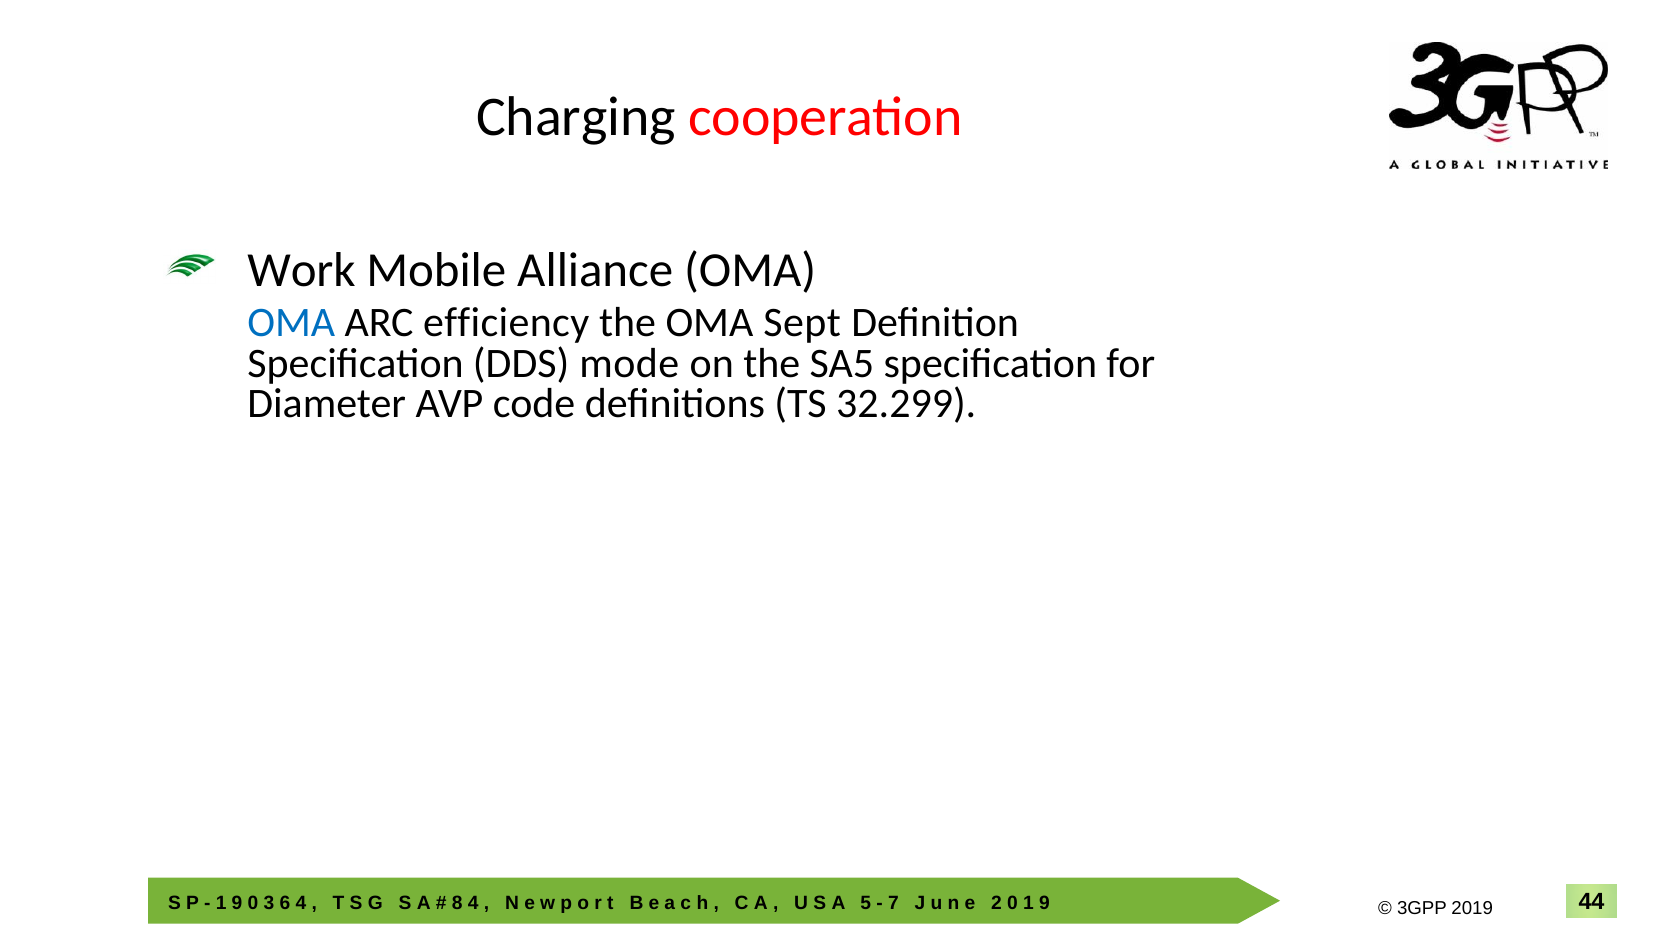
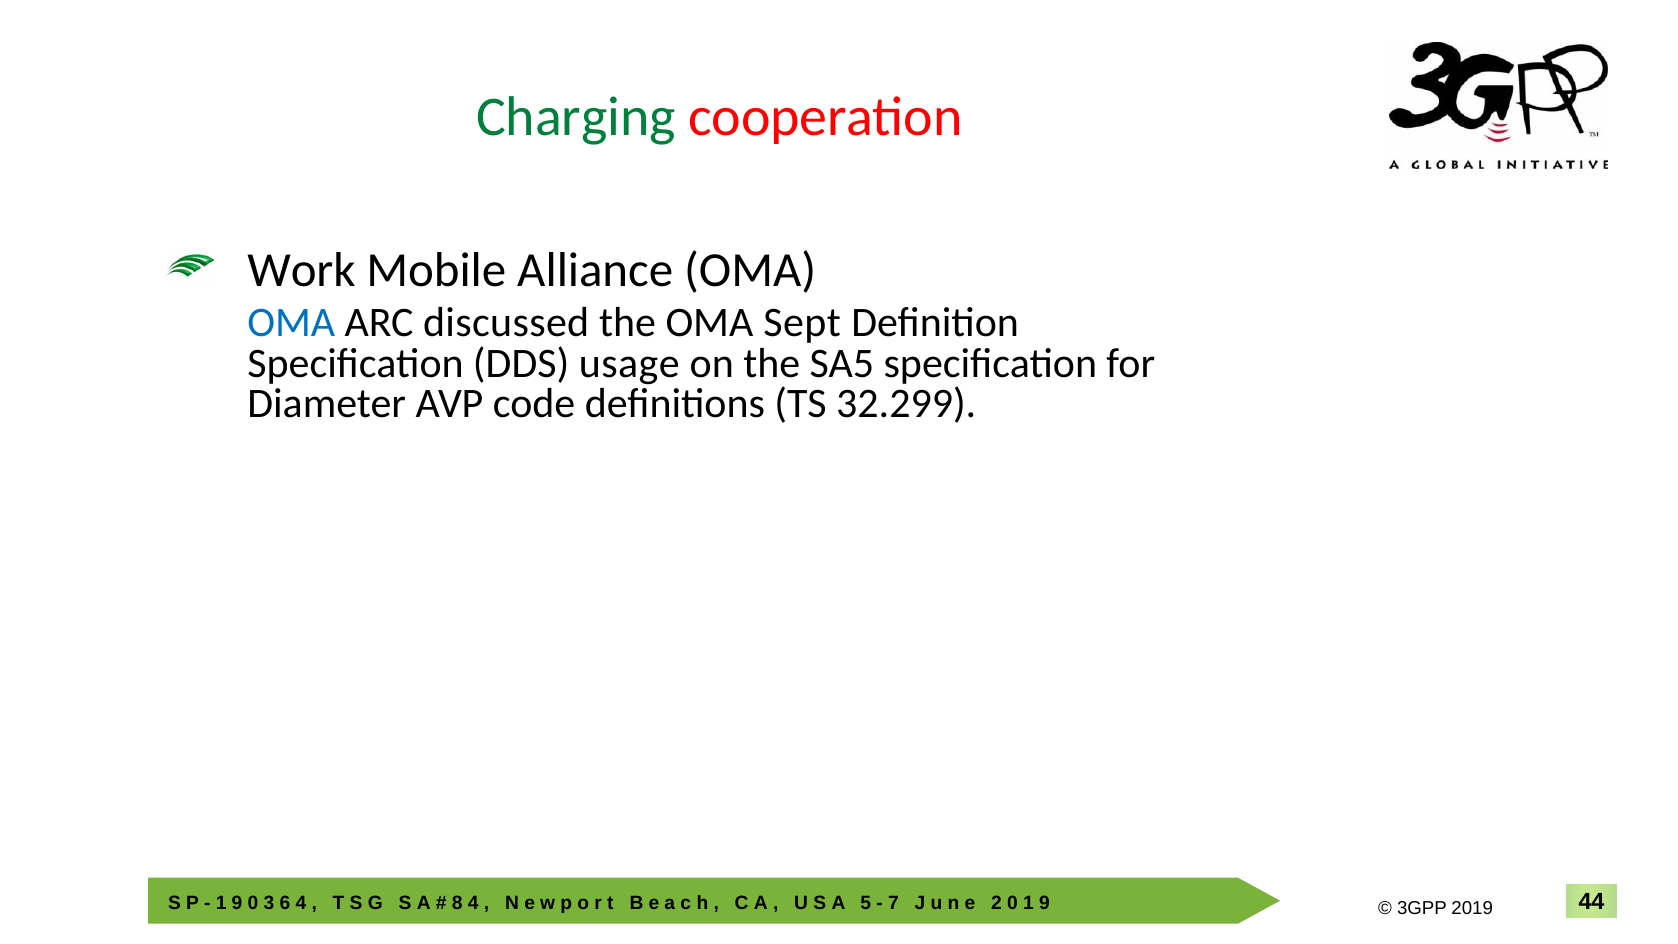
Charging colour: black -> green
efficiency: efficiency -> discussed
mode: mode -> usage
